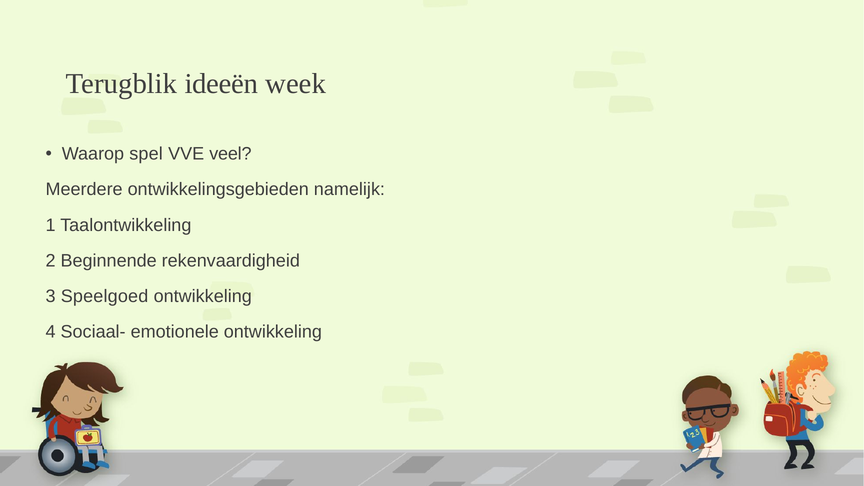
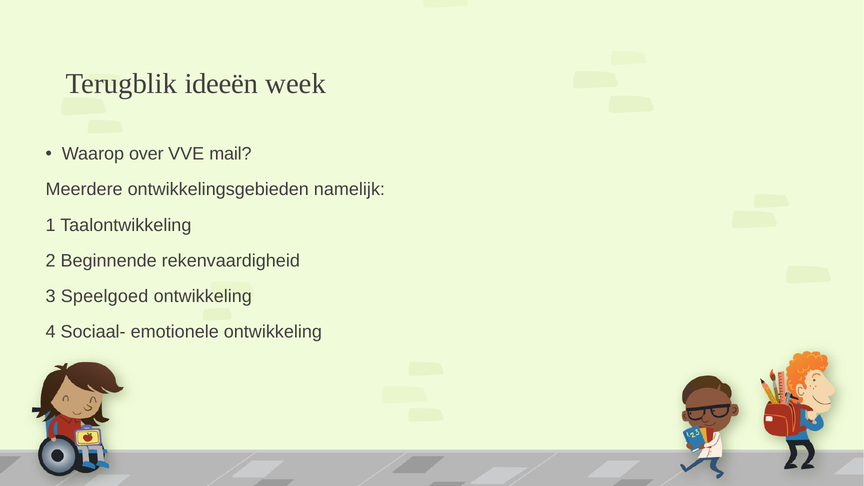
spel: spel -> over
veel: veel -> mail
